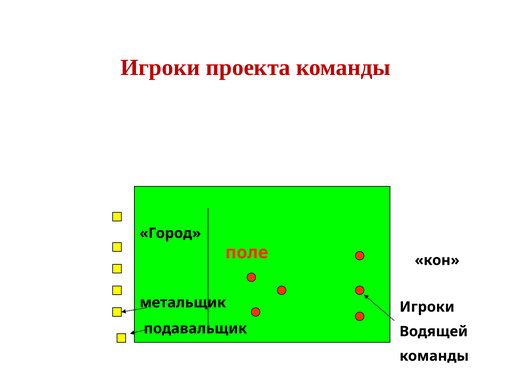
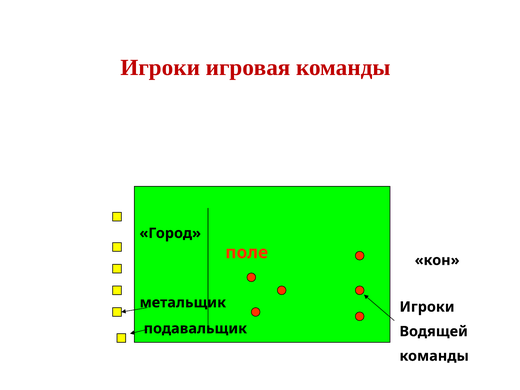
проекта: проекта -> игровая
